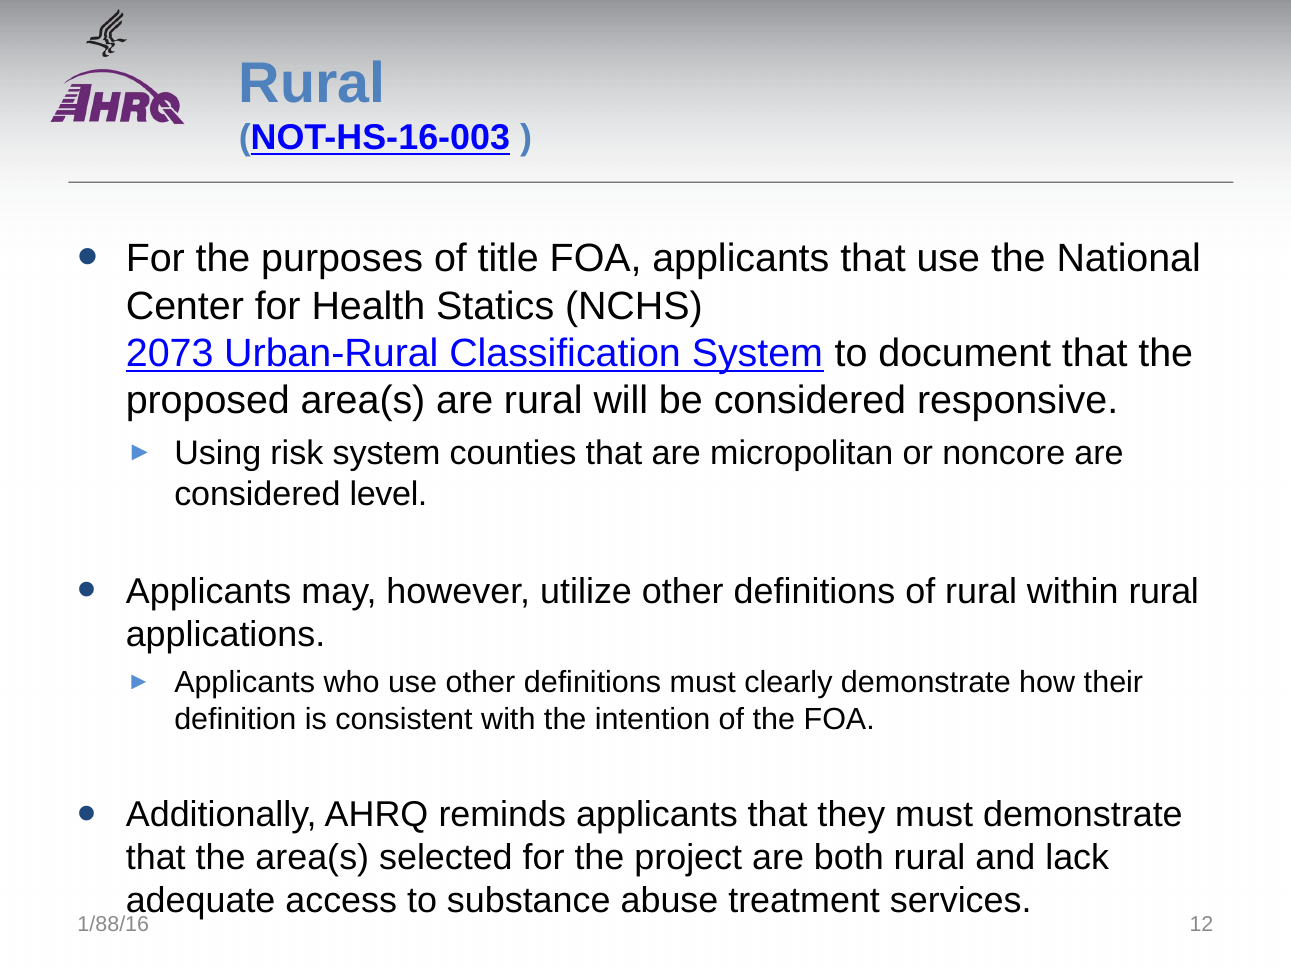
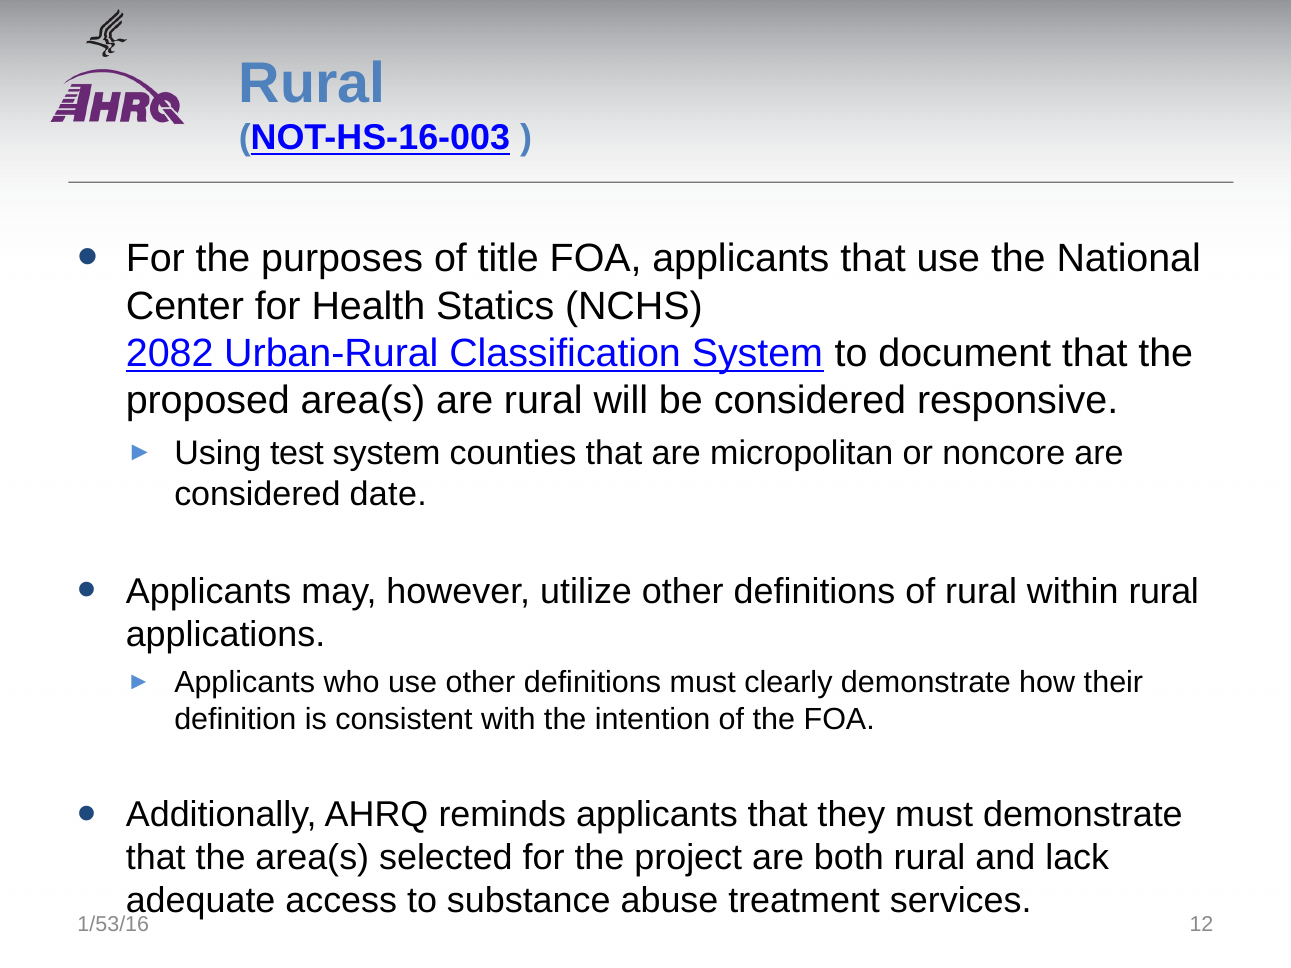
2073: 2073 -> 2082
risk: risk -> test
level: level -> date
1/88/16: 1/88/16 -> 1/53/16
